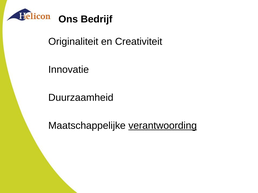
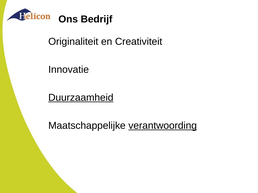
Duurzaamheid underline: none -> present
